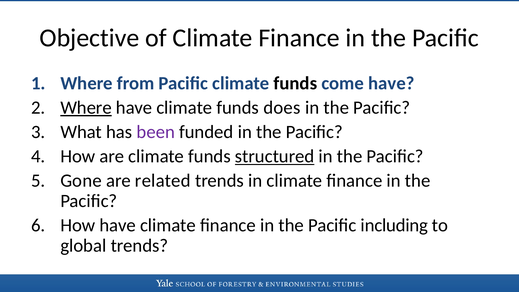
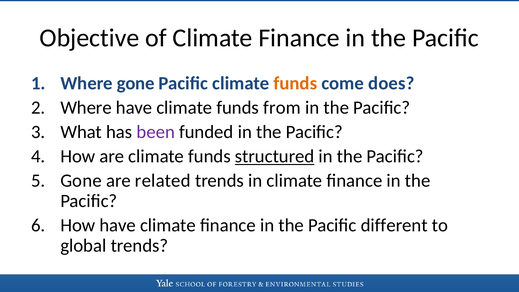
Where from: from -> gone
funds at (295, 83) colour: black -> orange
come have: have -> does
Where at (86, 108) underline: present -> none
does: does -> from
including: including -> different
